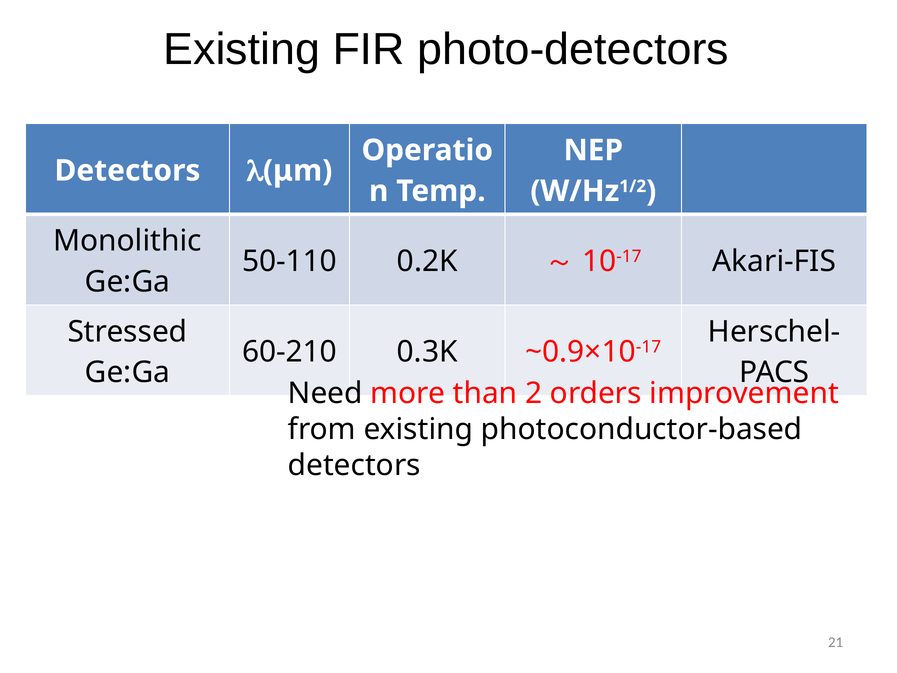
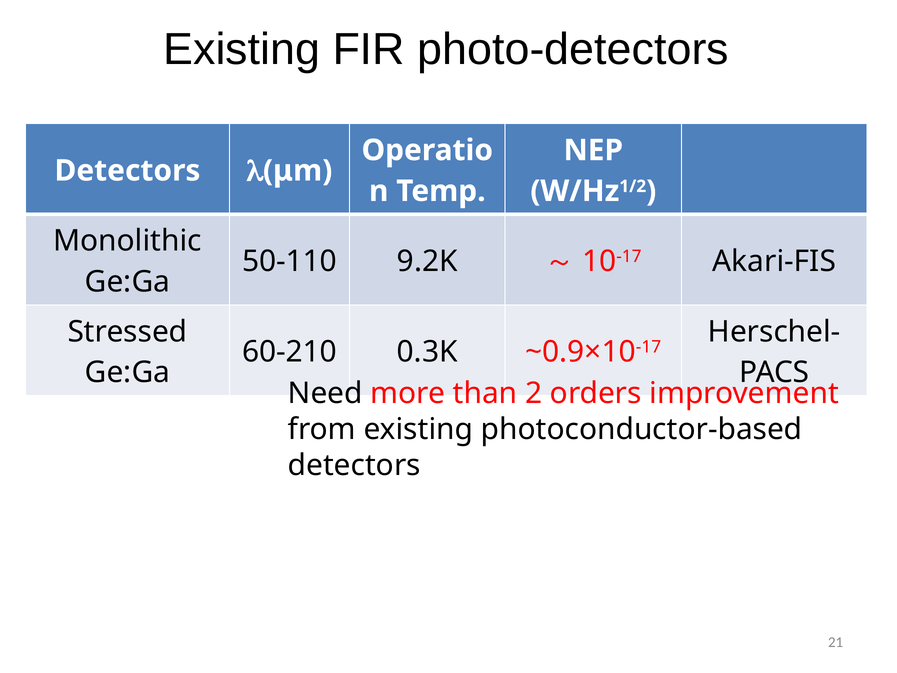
0.2K: 0.2K -> 9.2K
